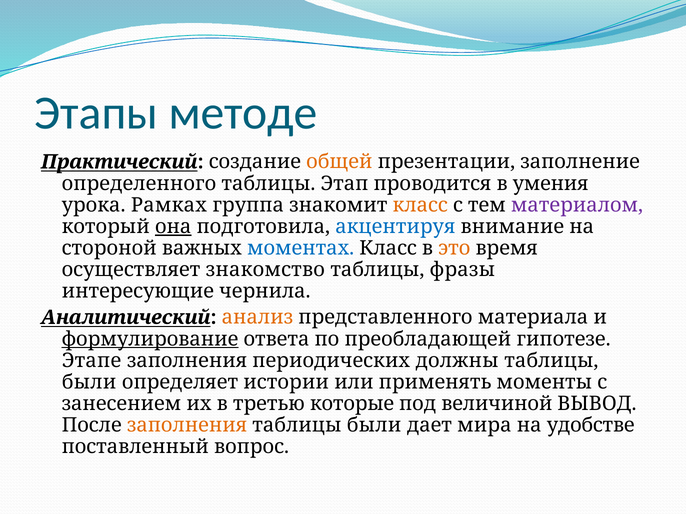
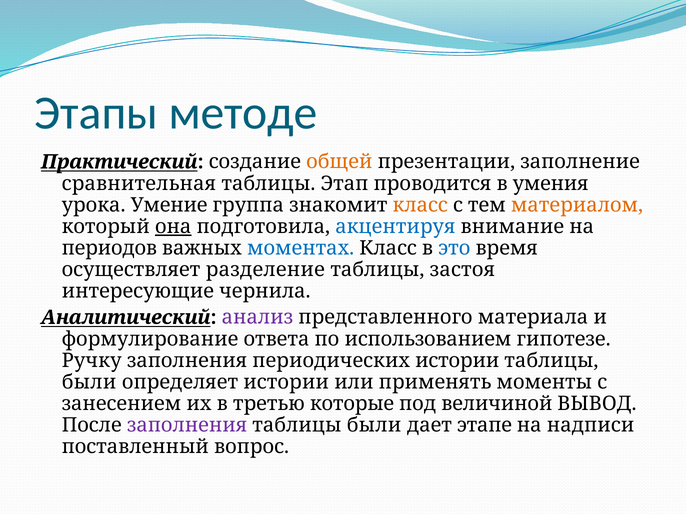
определенного: определенного -> сравнительная
Рамках: Рамках -> Умение
материалом colour: purple -> orange
стороной: стороной -> периодов
это colour: orange -> blue
знакомство: знакомство -> разделение
фразы: фразы -> застоя
анализ colour: orange -> purple
формулирование underline: present -> none
преобладающей: преобладающей -> использованием
Этапе: Этапе -> Ручку
периодических должны: должны -> истории
заполнения at (187, 426) colour: orange -> purple
мира: мира -> этапе
удобстве: удобстве -> надписи
